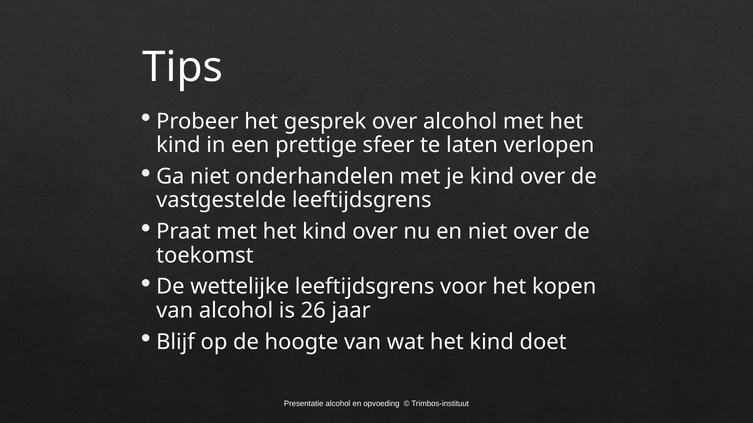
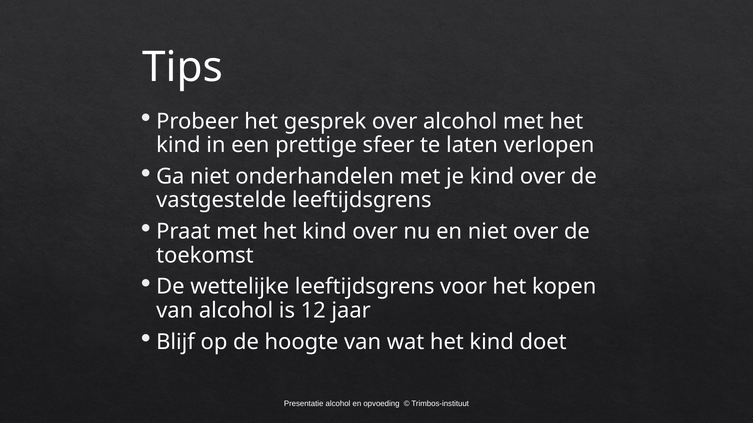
26: 26 -> 12
